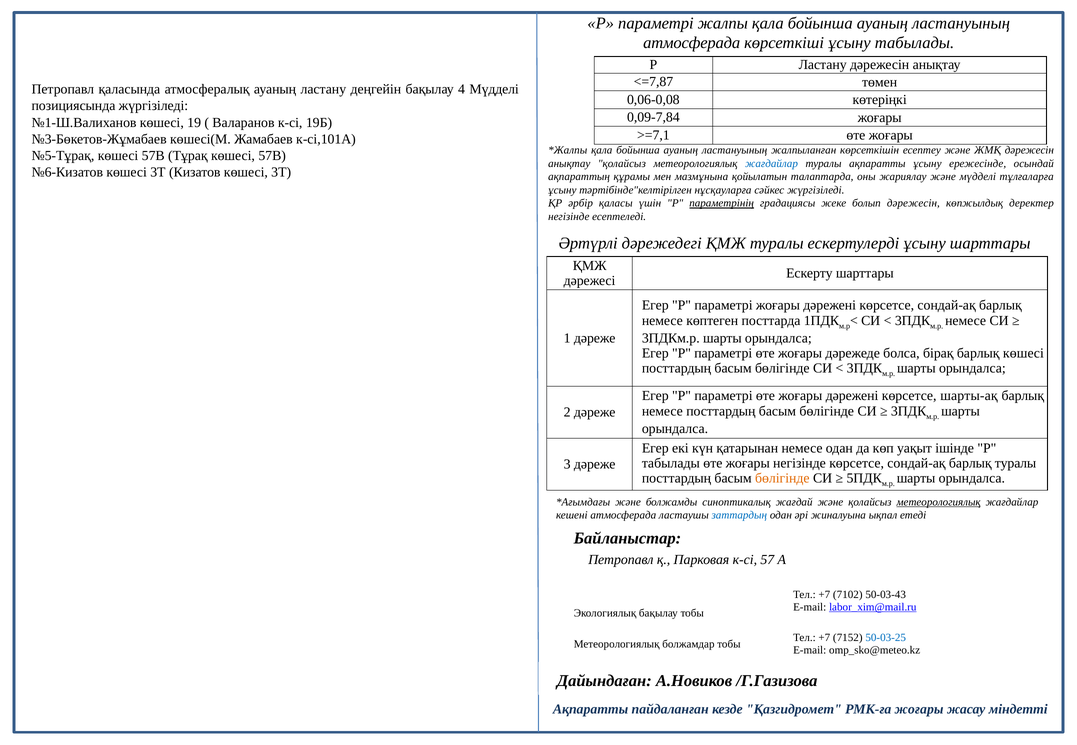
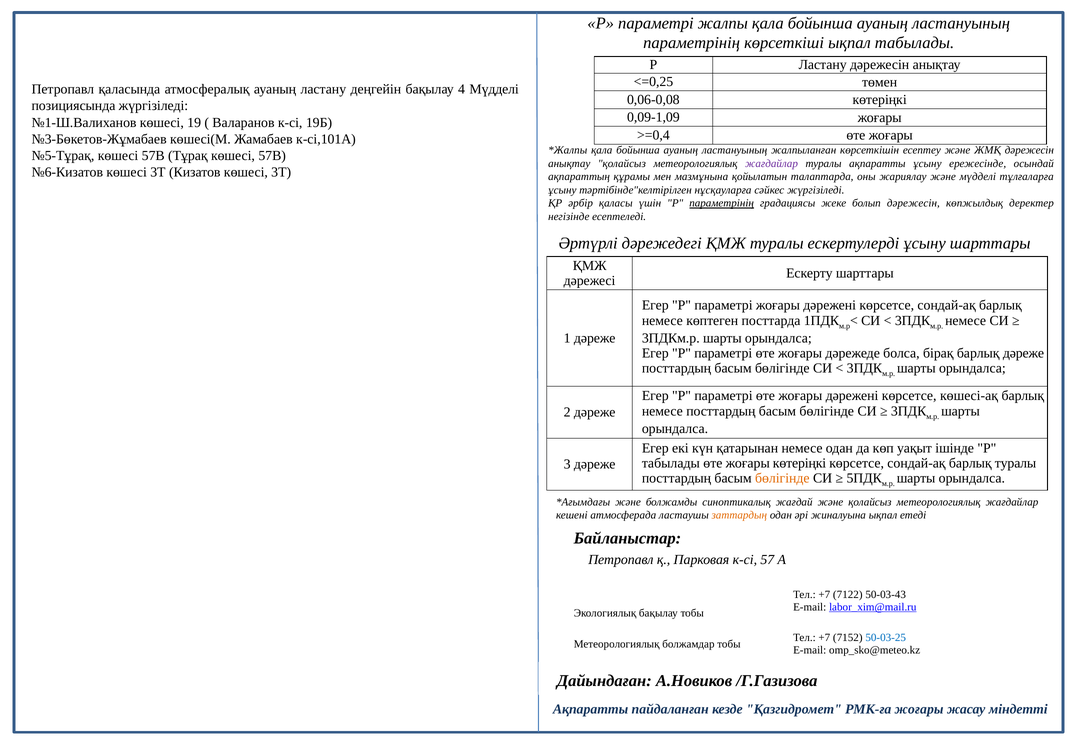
атмосферада at (692, 43): атмосферада -> параметрінің
көрсеткіші ұсыну: ұсыну -> ықпал
<=7,87: <=7,87 -> <=0,25
0,09-7,84: 0,09-7,84 -> 0,09-1,09
>=7,1: >=7,1 -> >=0,4
жағдайлар at (772, 164) colour: blue -> purple
барлық көшесі: көшесі -> дәреже
шарты-ақ: шарты-ақ -> көшесі-ақ
жоғары негізінде: негізінде -> көтеріңкі
метеорологиялық at (939, 502) underline: present -> none
заттардың colour: blue -> orange
7102: 7102 -> 7122
